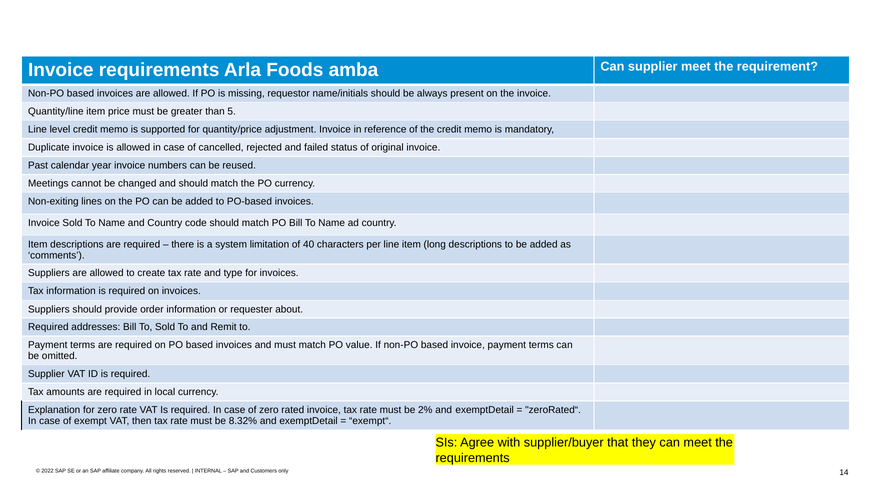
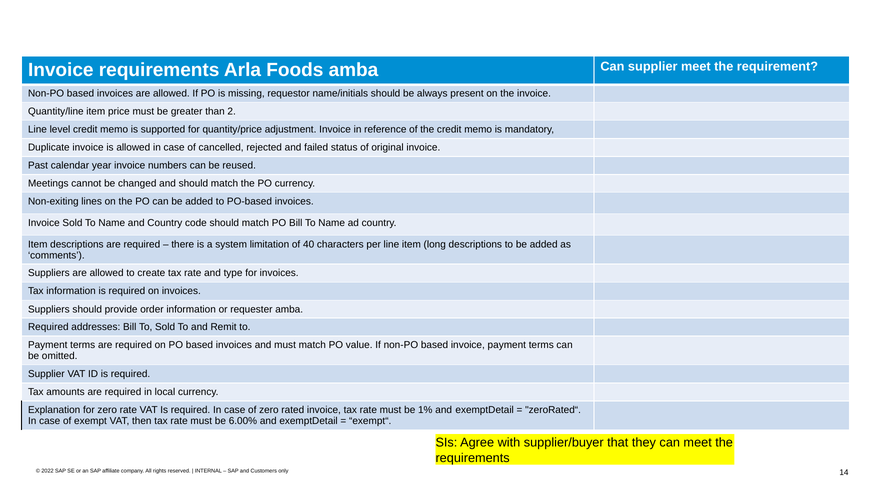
5: 5 -> 2
requester about: about -> amba
2%: 2% -> 1%
8.32%: 8.32% -> 6.00%
